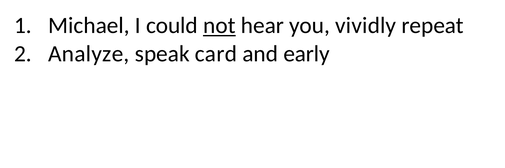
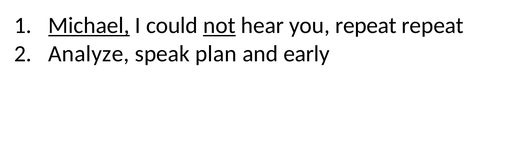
Michael underline: none -> present
you vividly: vividly -> repeat
card: card -> plan
